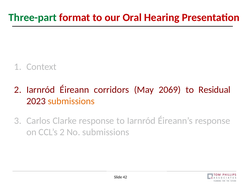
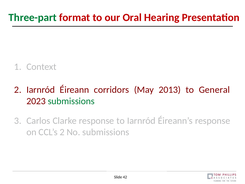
2069: 2069 -> 2013
Residual: Residual -> General
submissions at (71, 101) colour: orange -> green
